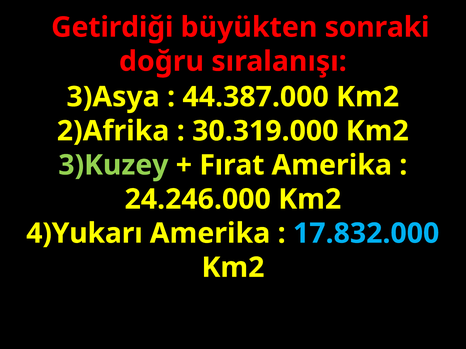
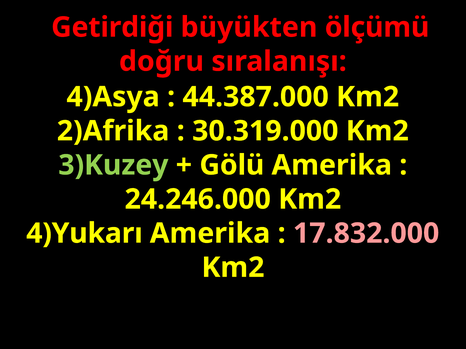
sonraki: sonraki -> ölçümü
3)Asya: 3)Asya -> 4)Asya
Fırat: Fırat -> Gölü
17.832.000 colour: light blue -> pink
